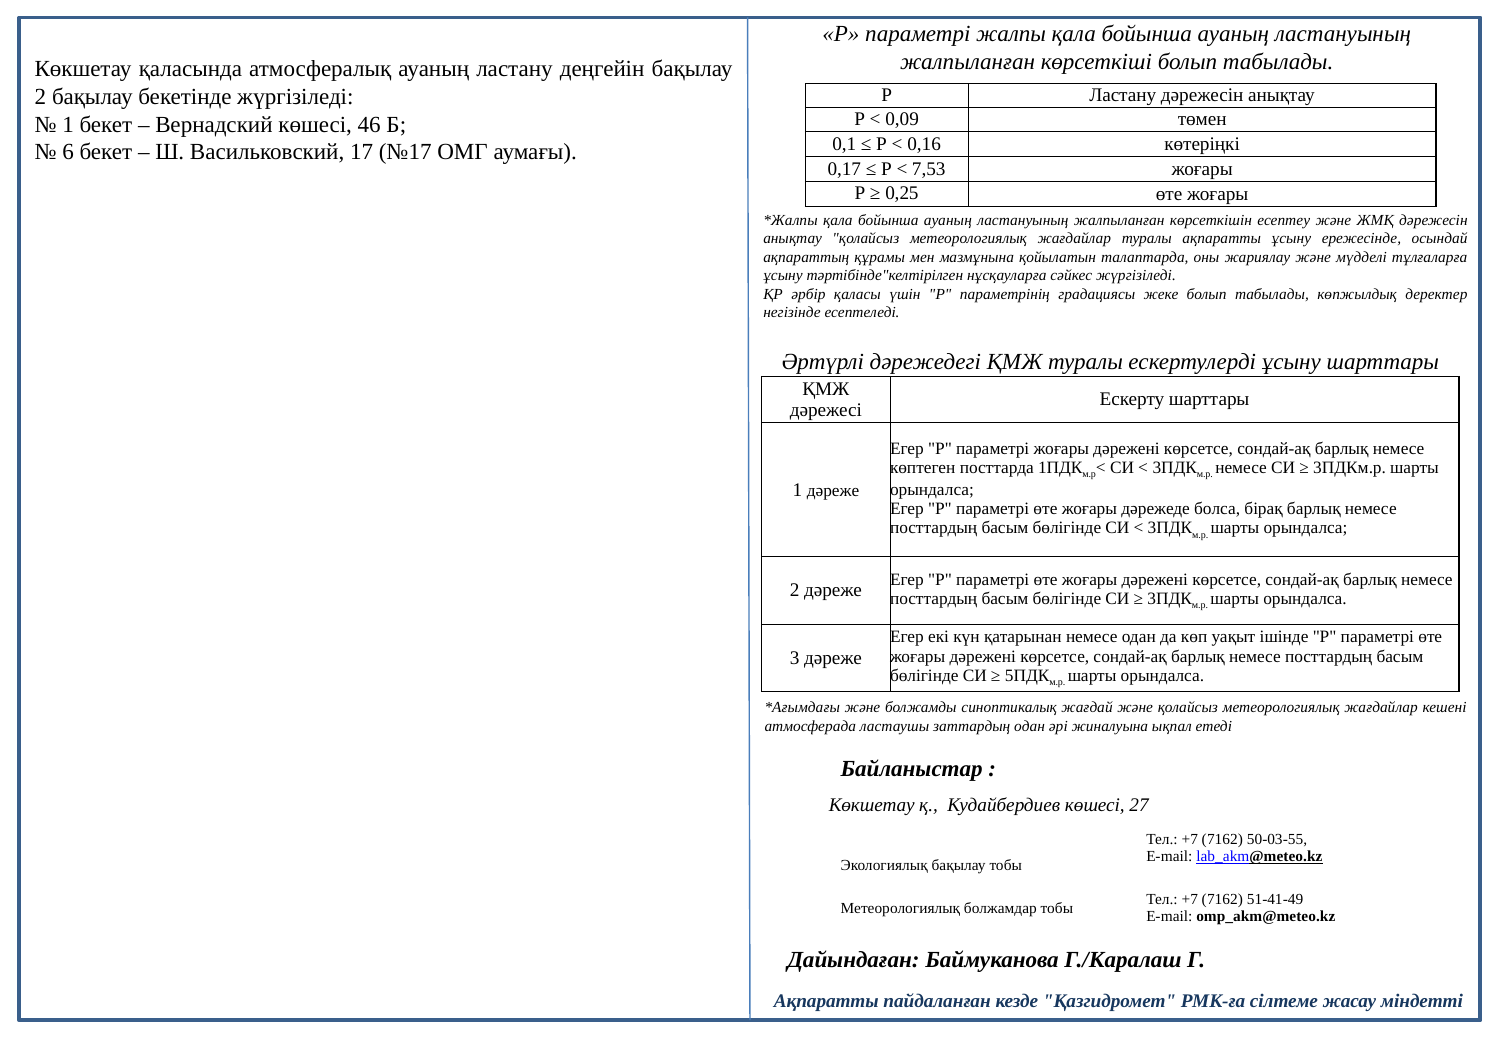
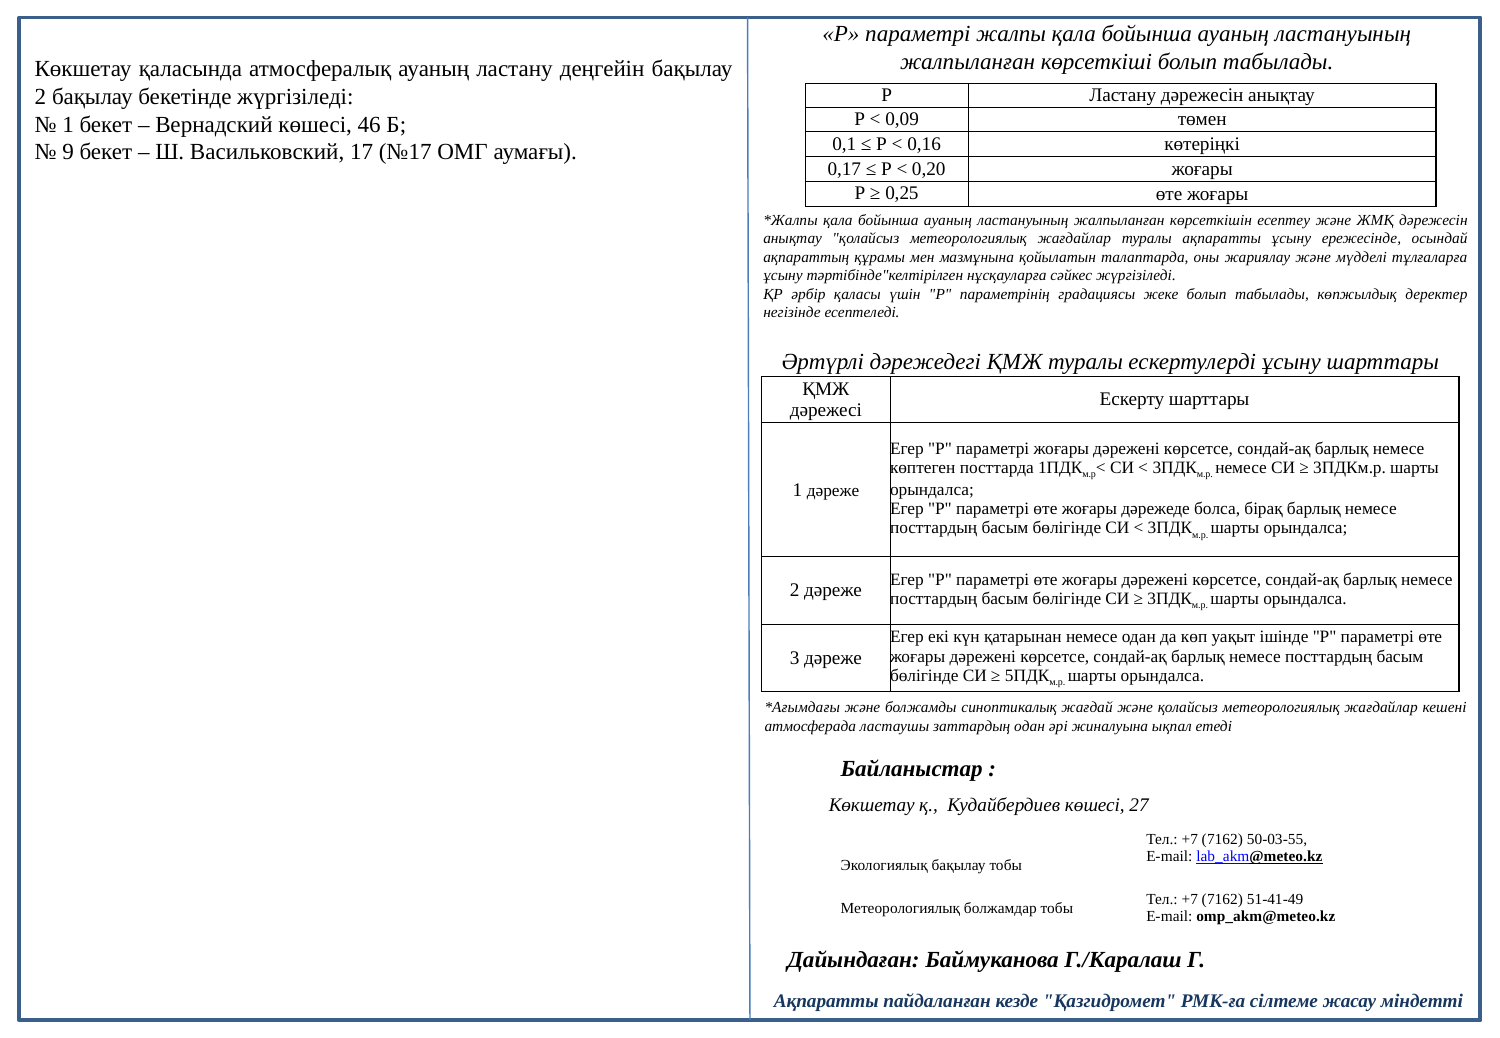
6: 6 -> 9
7,53: 7,53 -> 0,20
